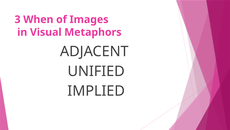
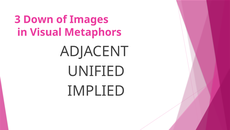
When: When -> Down
